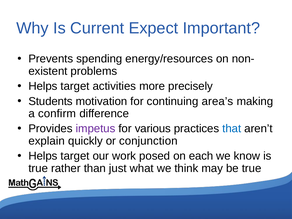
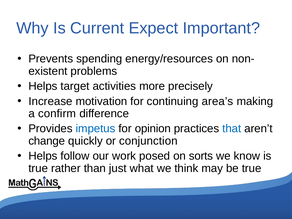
Students: Students -> Increase
impetus colour: purple -> blue
various: various -> opinion
explain: explain -> change
target at (75, 156): target -> follow
each: each -> sorts
